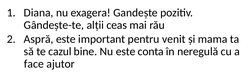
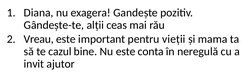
Aspră: Aspră -> Vreau
venit: venit -> vieții
face: face -> invit
